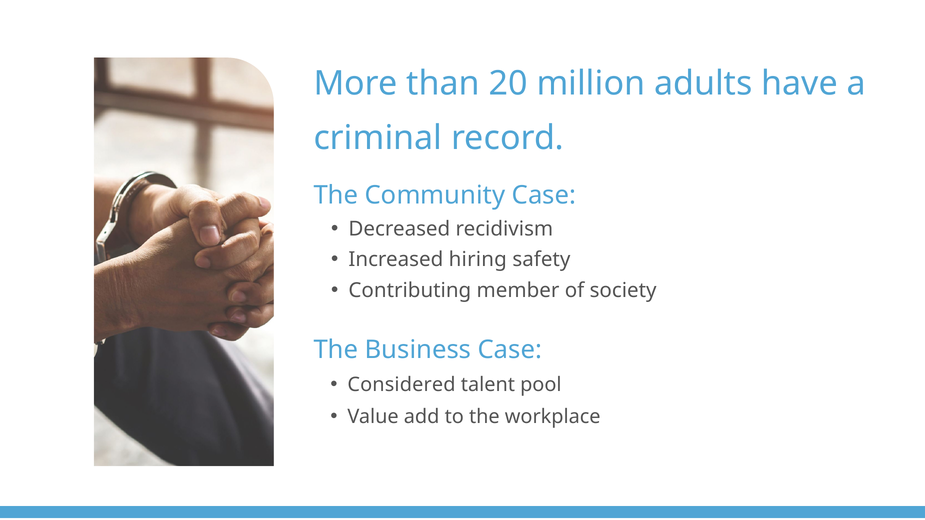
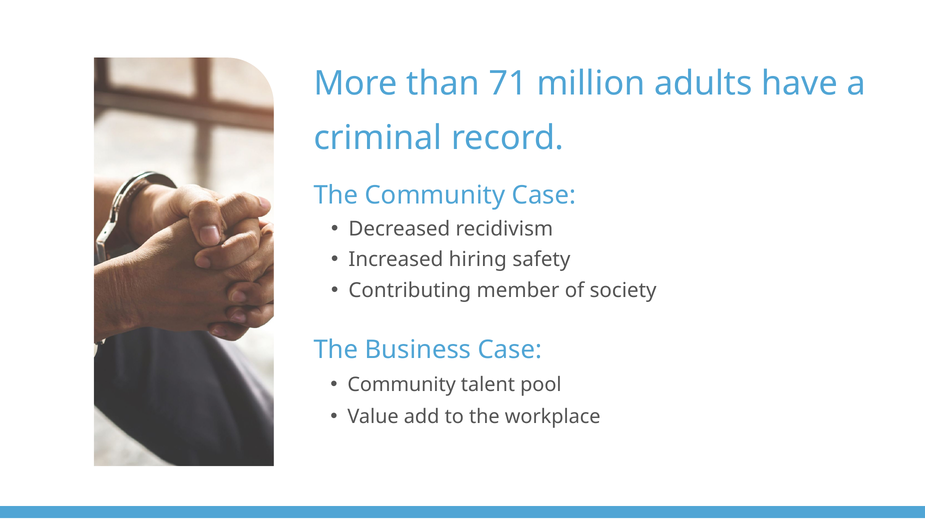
20: 20 -> 71
Considered at (401, 385): Considered -> Community
